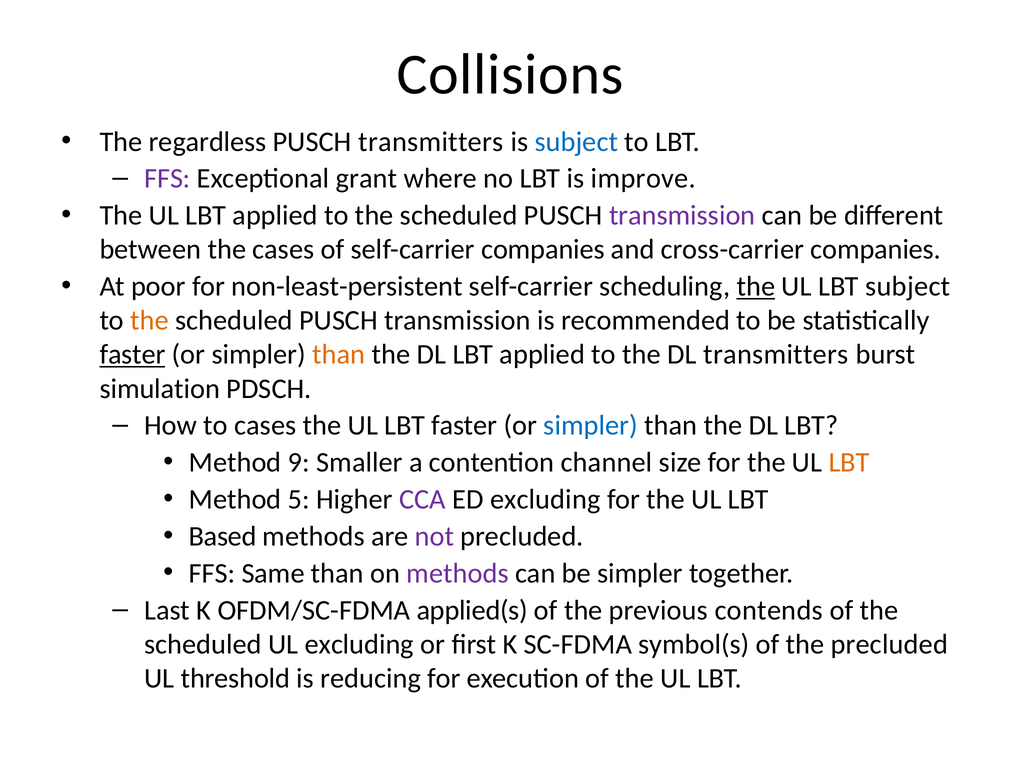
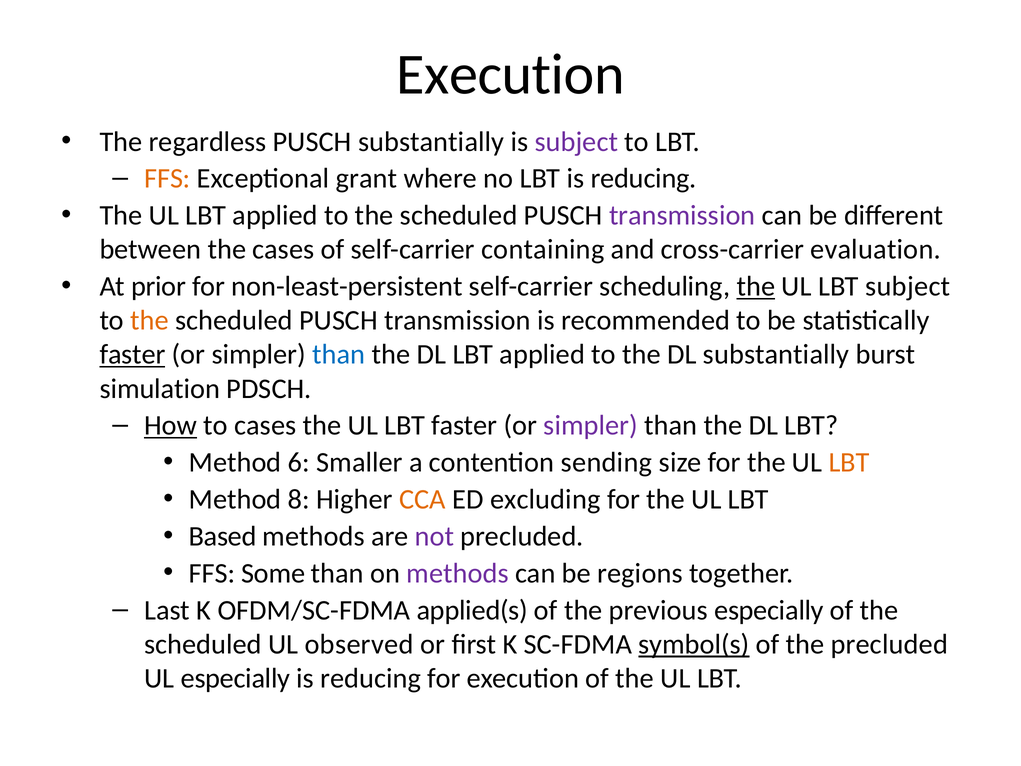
Collisions at (510, 75): Collisions -> Execution
PUSCH transmitters: transmitters -> substantially
subject at (576, 142) colour: blue -> purple
FFS at (167, 179) colour: purple -> orange
LBT is improve: improve -> reducing
self-carrier companies: companies -> containing
cross-carrier companies: companies -> evaluation
poor: poor -> prior
than at (339, 354) colour: orange -> blue
DL transmitters: transmitters -> substantially
How underline: none -> present
simpler at (591, 425) colour: blue -> purple
9: 9 -> 6
channel: channel -> sending
5: 5 -> 8
CCA colour: purple -> orange
Same: Same -> Some
be simpler: simpler -> regions
previous contends: contends -> especially
UL excluding: excluding -> observed
symbol(s underline: none -> present
UL threshold: threshold -> especially
